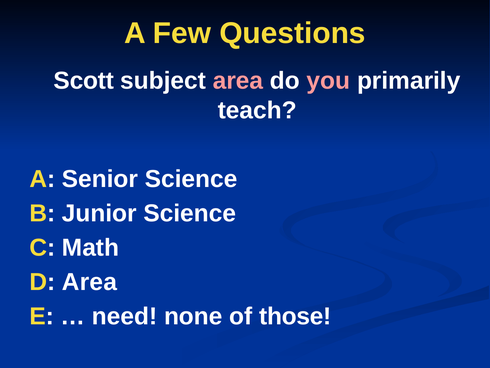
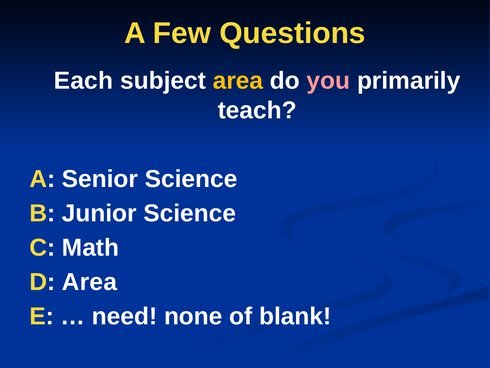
Scott: Scott -> Each
area at (238, 81) colour: pink -> yellow
those: those -> blank
